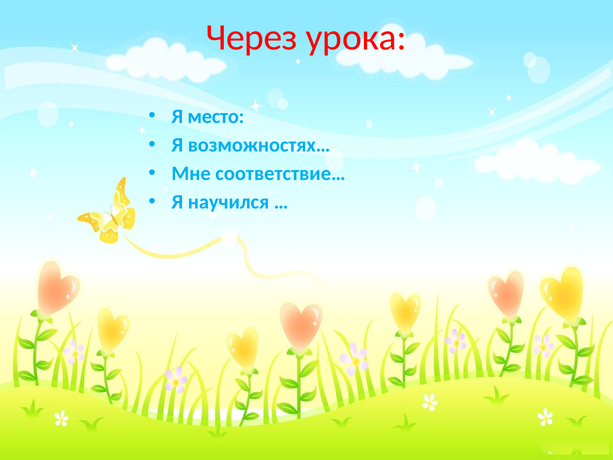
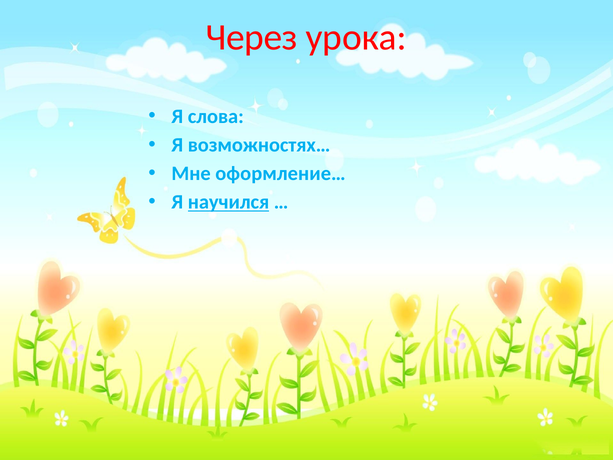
место: место -> слова
соответствие…: соответствие… -> оформление…
научился underline: none -> present
